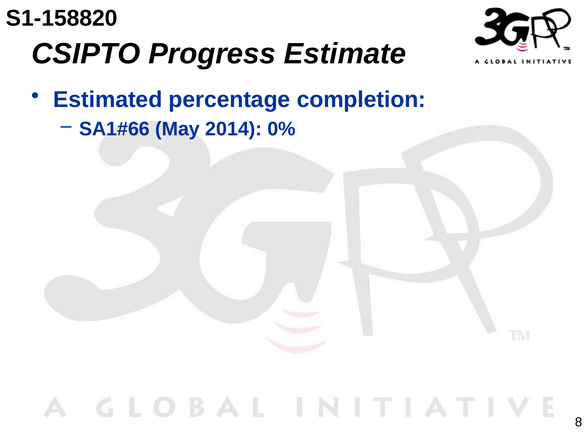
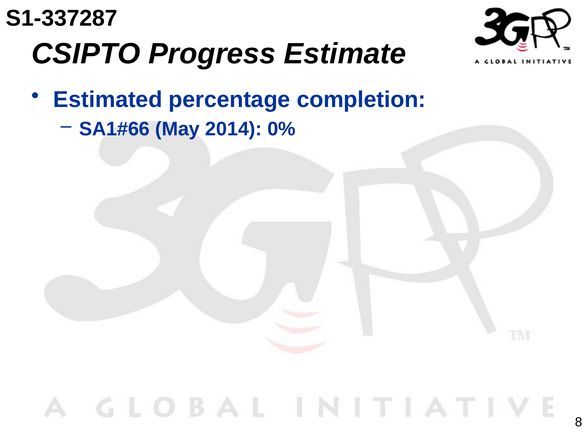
S1-158820: S1-158820 -> S1-337287
